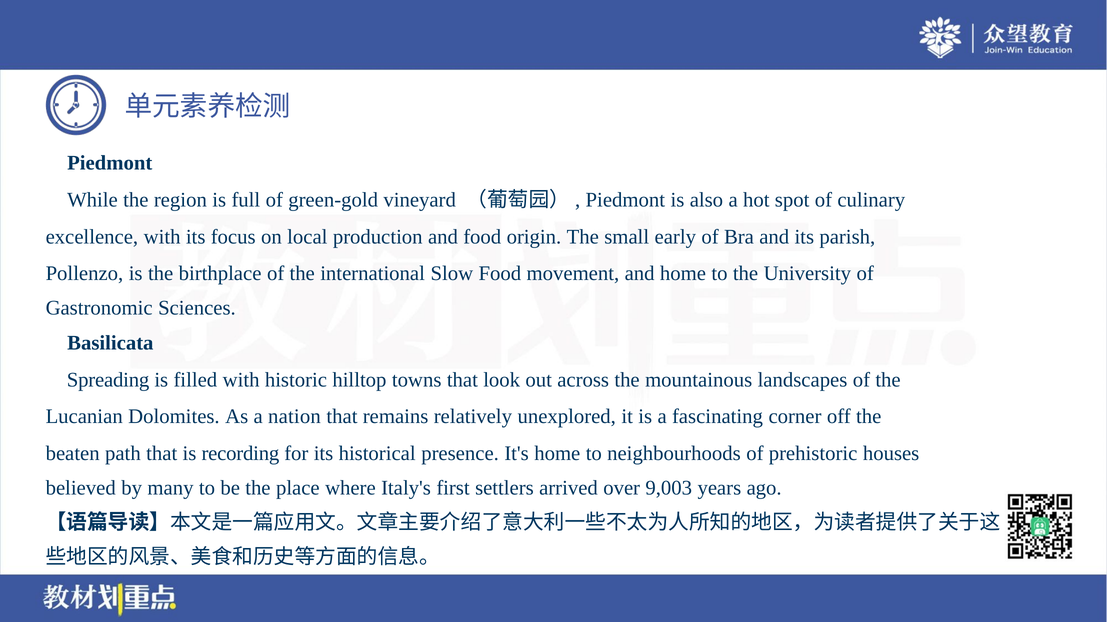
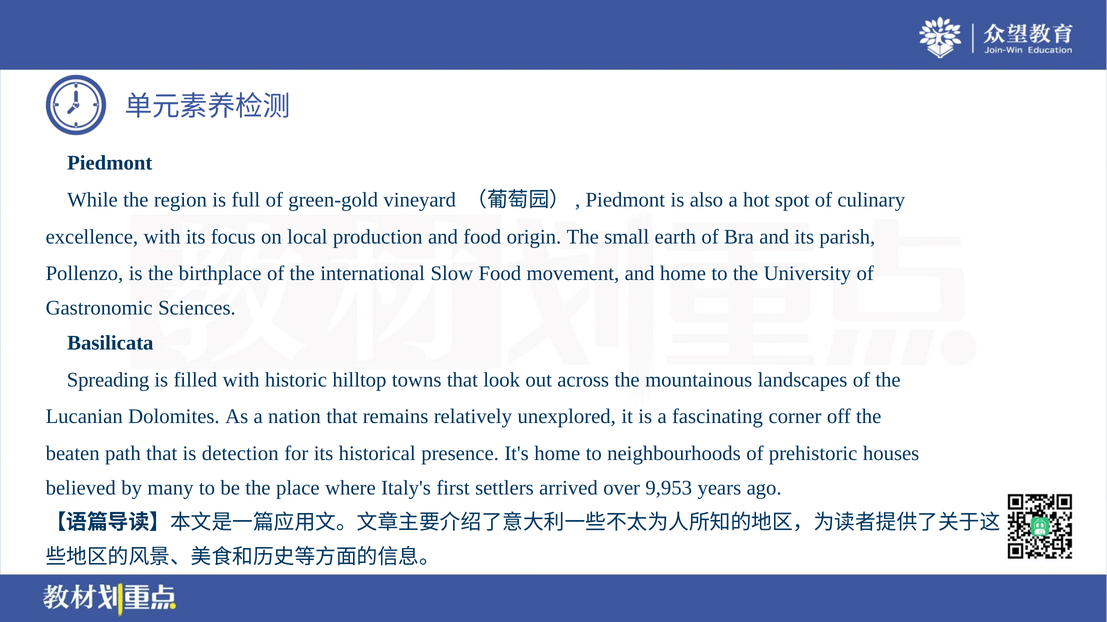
early: early -> earth
recording: recording -> detection
9,003: 9,003 -> 9,953
